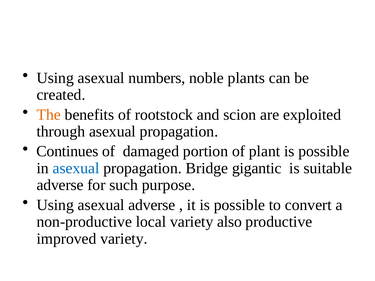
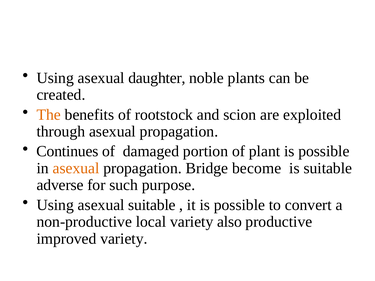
numbers: numbers -> daughter
asexual at (76, 168) colour: blue -> orange
gigantic: gigantic -> become
asexual adverse: adverse -> suitable
